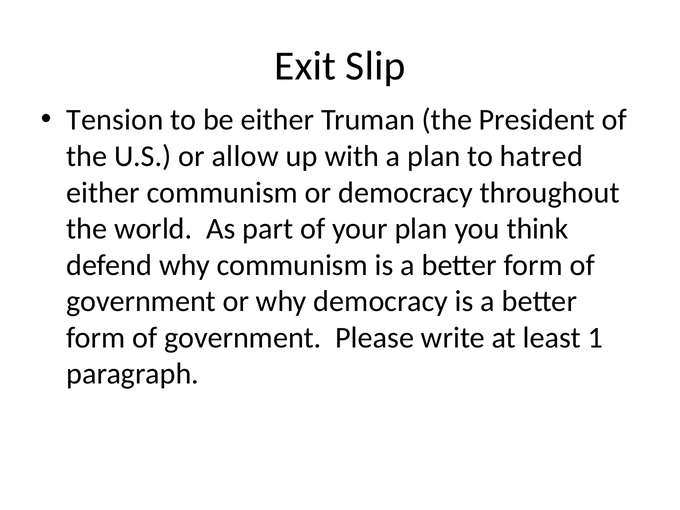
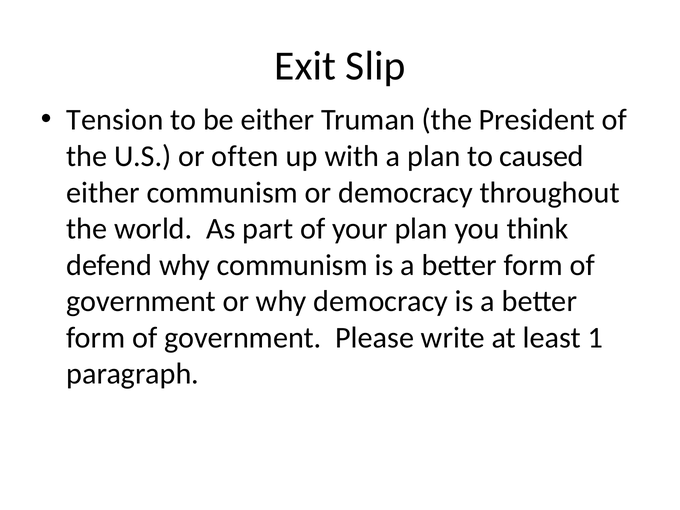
allow: allow -> often
hatred: hatred -> caused
